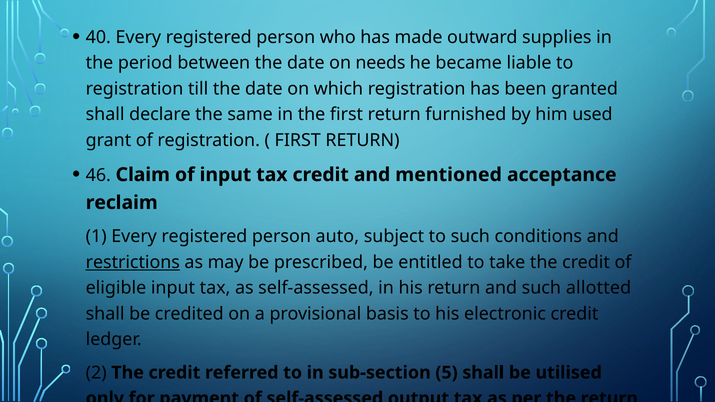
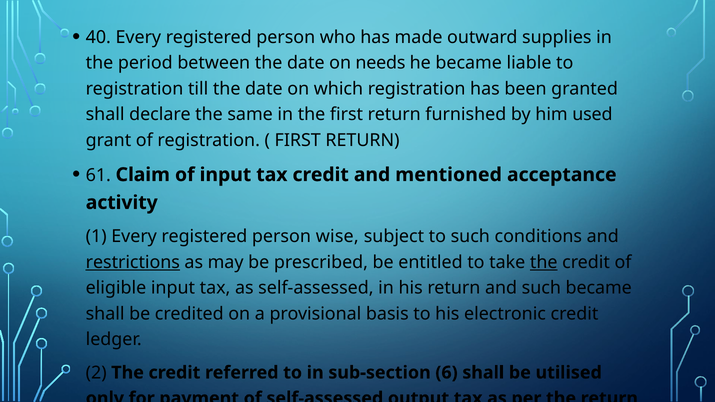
46: 46 -> 61
reclaim: reclaim -> activity
auto: auto -> wise
the at (544, 262) underline: none -> present
such allotted: allotted -> became
5: 5 -> 6
